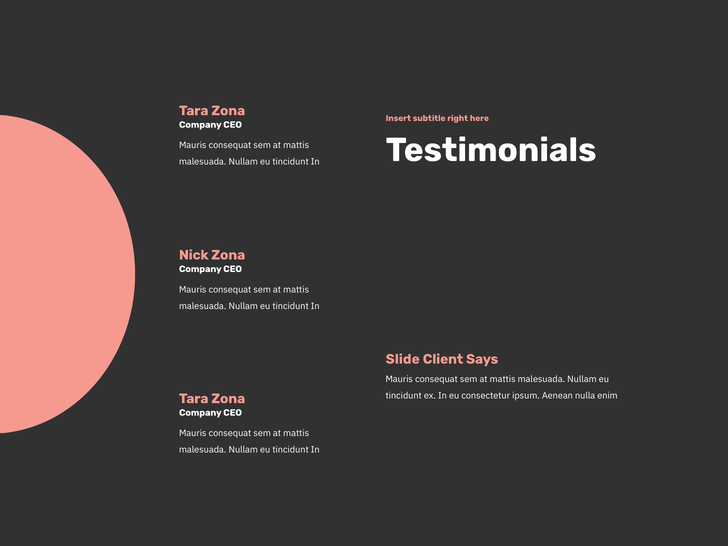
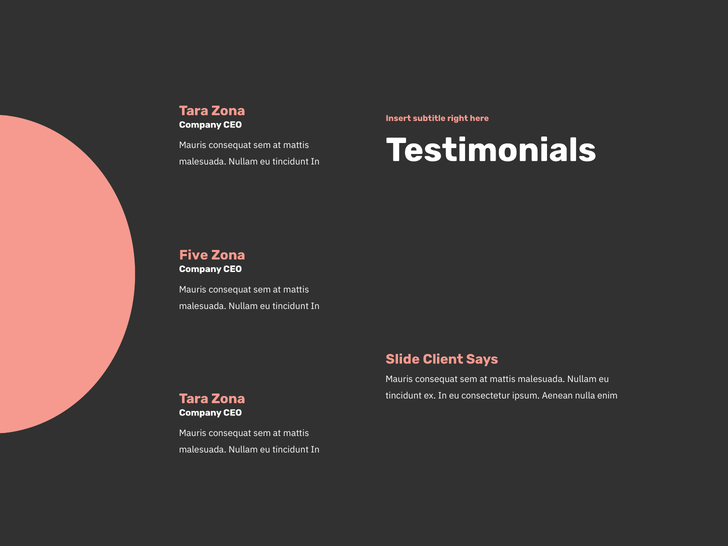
Nick: Nick -> Five
